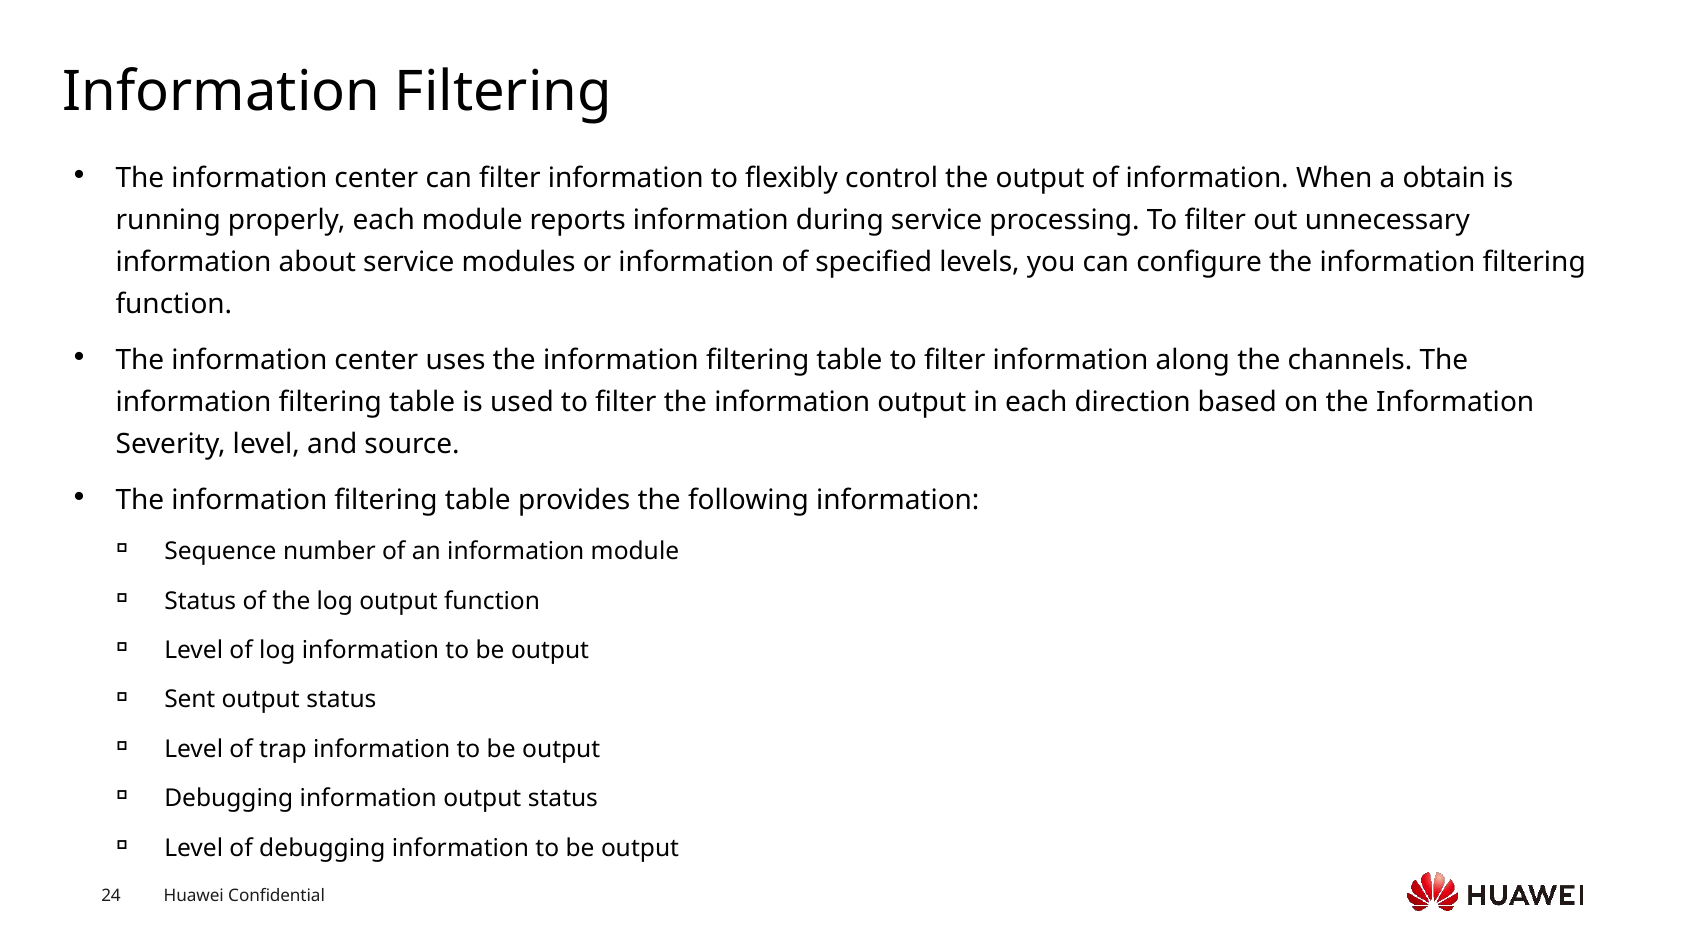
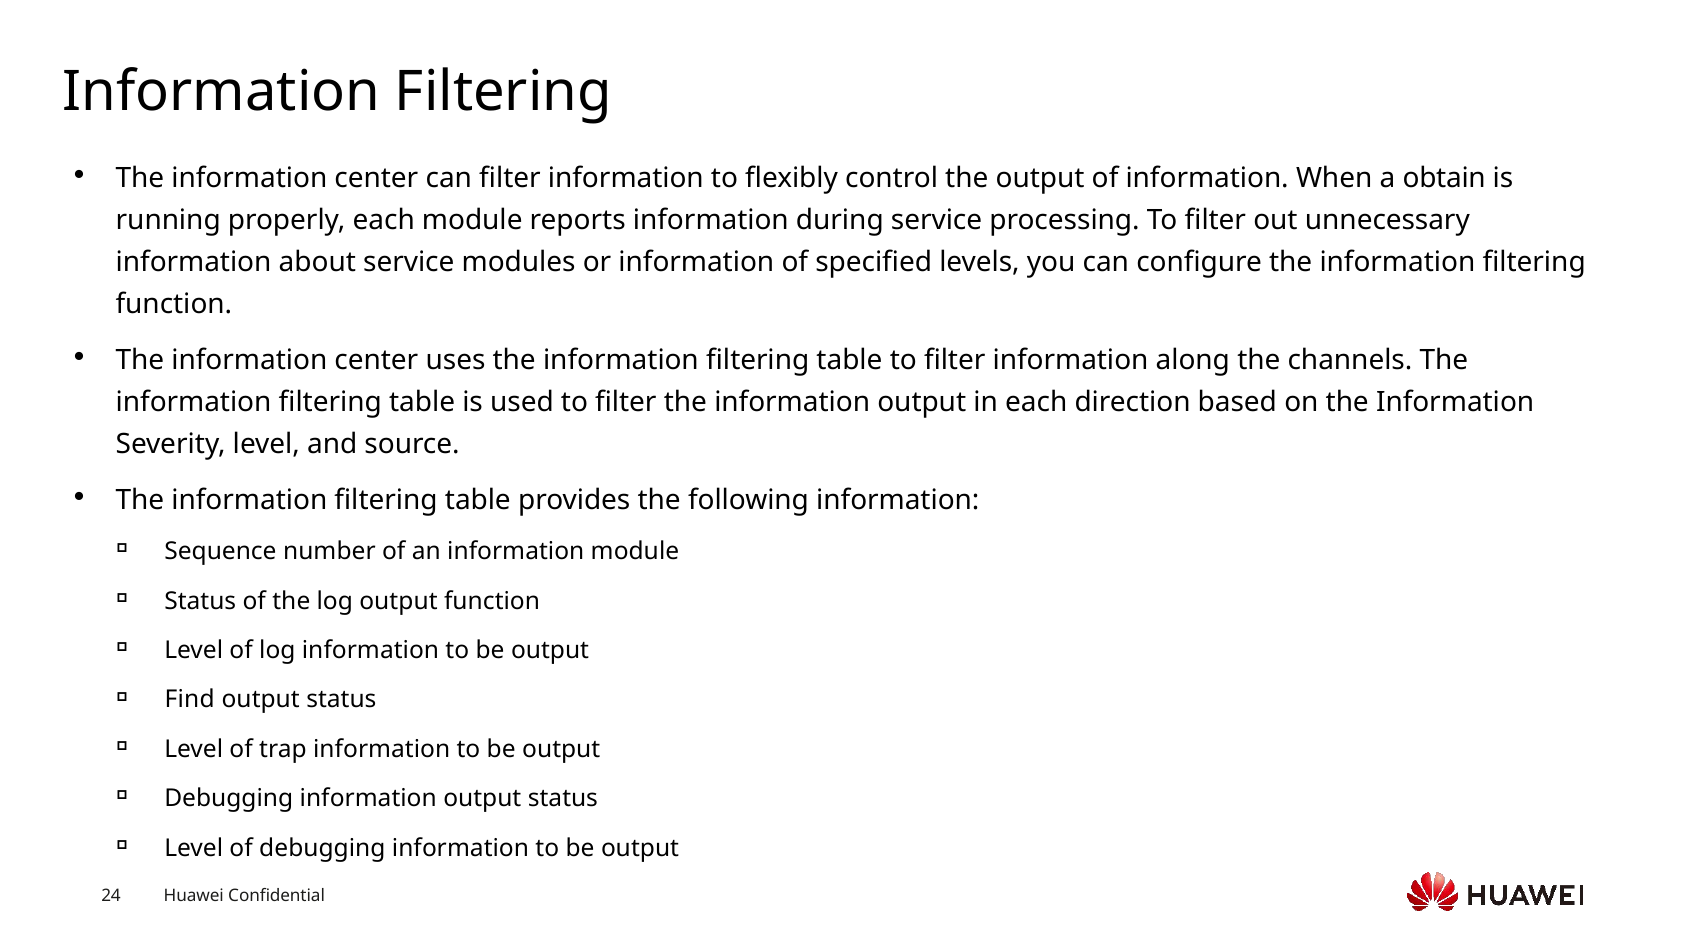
Sent: Sent -> Find
